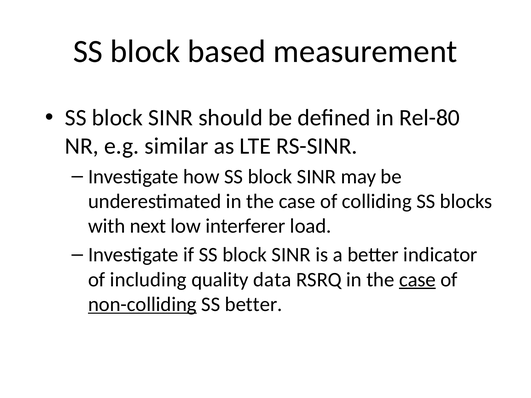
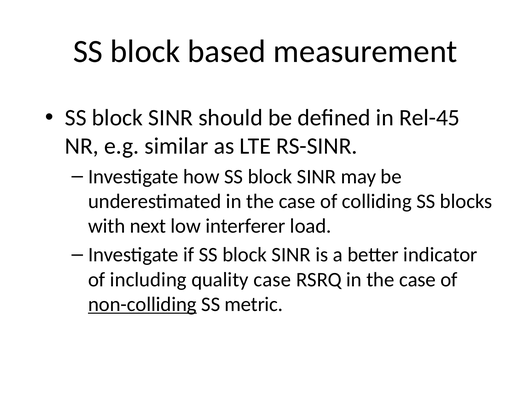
Rel-80: Rel-80 -> Rel-45
quality data: data -> case
case at (417, 280) underline: present -> none
SS better: better -> metric
